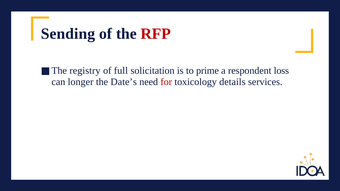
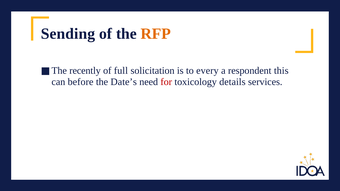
RFP colour: red -> orange
registry: registry -> recently
prime: prime -> every
loss: loss -> this
longer: longer -> before
